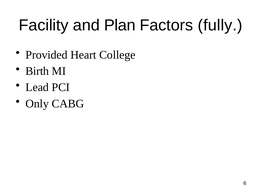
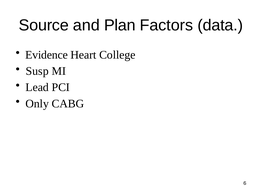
Facility: Facility -> Source
fully: fully -> data
Provided: Provided -> Evidence
Birth: Birth -> Susp
